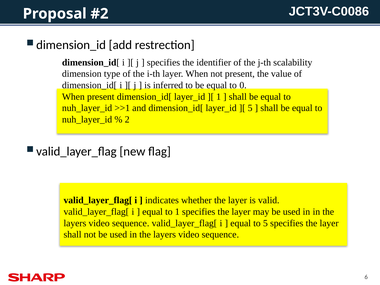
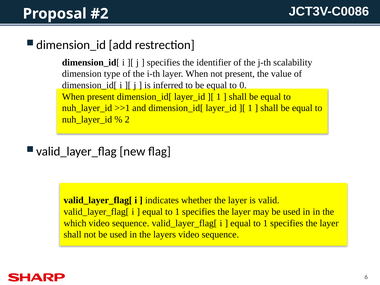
5 at (250, 108): 5 -> 1
layers at (75, 223): layers -> which
5 at (265, 223): 5 -> 1
